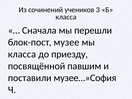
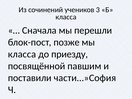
музее: музее -> позже
музее…»София: музее…»София -> части…»София
